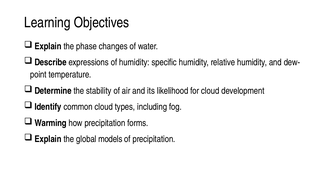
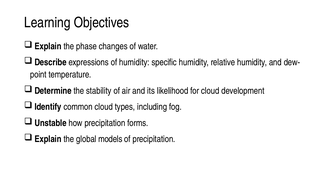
Warming: Warming -> Unstable
